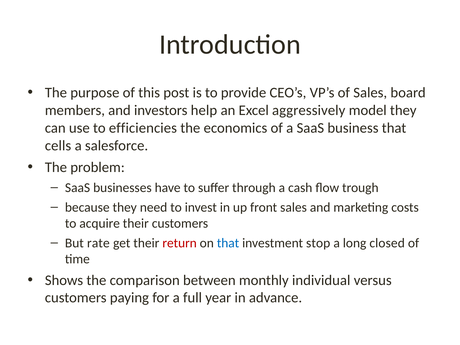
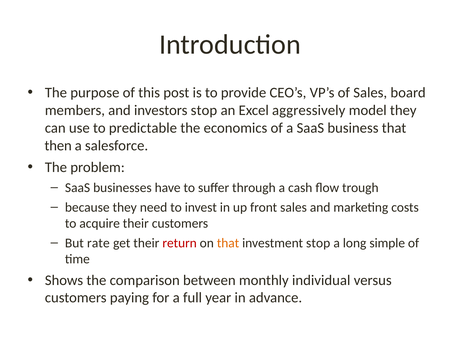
investors help: help -> stop
efficiencies: efficiencies -> predictable
cells: cells -> then
that at (228, 243) colour: blue -> orange
closed: closed -> simple
